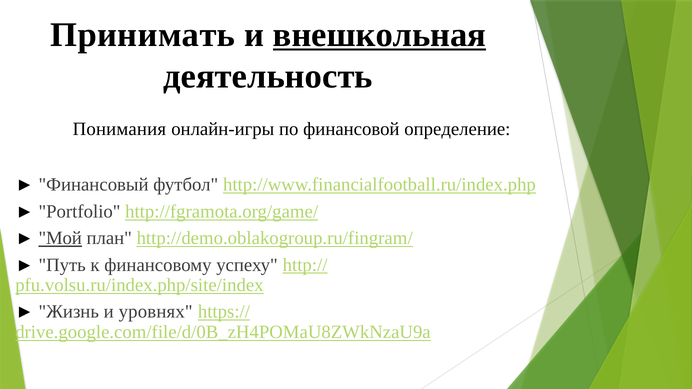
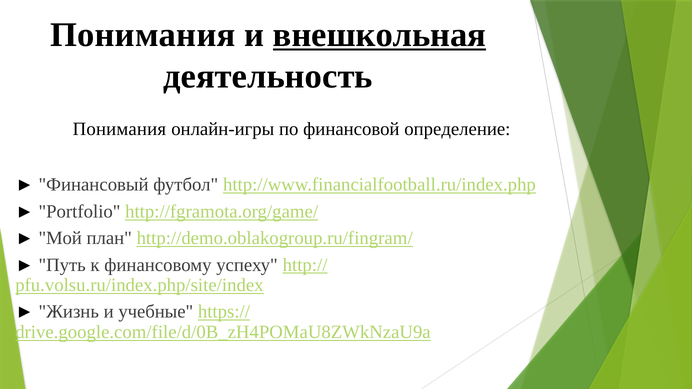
Принимать at (143, 35): Принимать -> Понимания
Мой underline: present -> none
уровнях: уровнях -> учебные
